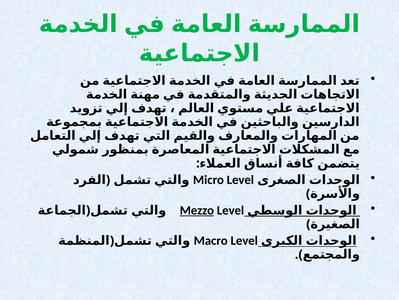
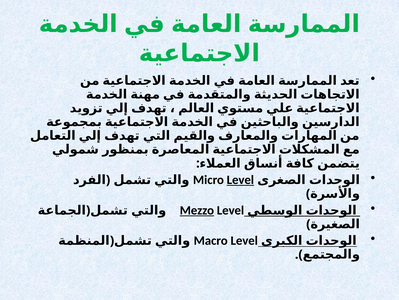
Level at (240, 179) underline: none -> present
